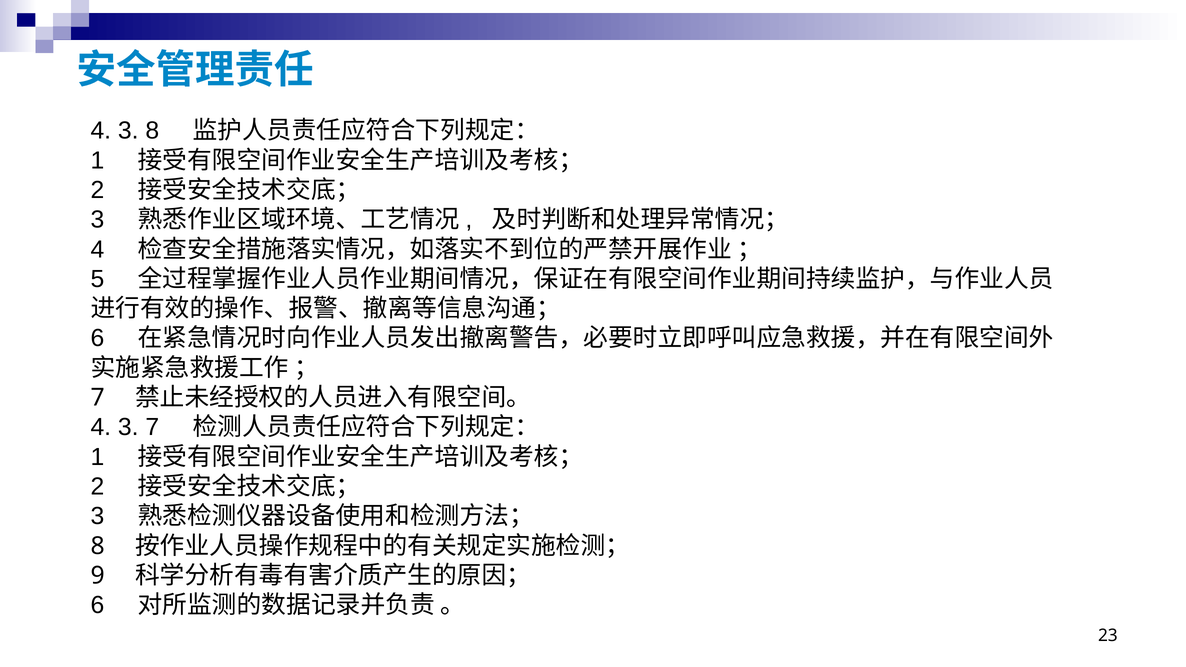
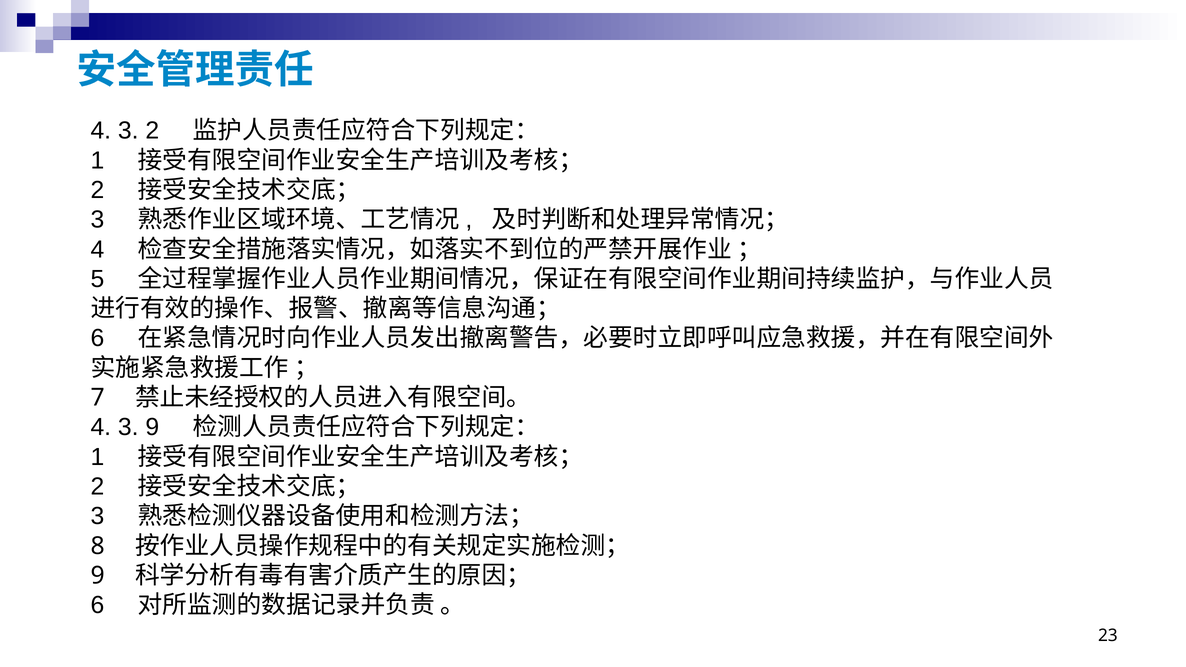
3 8: 8 -> 2
3 7: 7 -> 9
